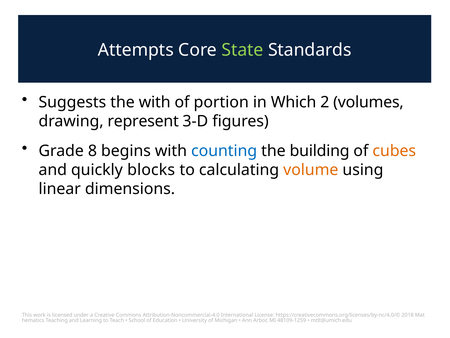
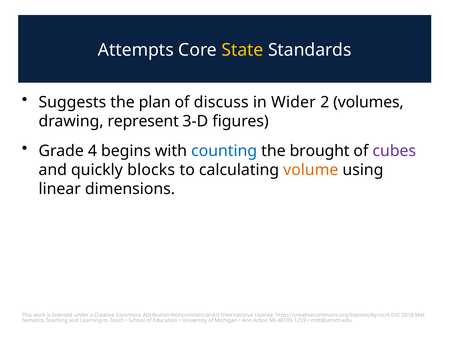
State colour: light green -> yellow
the with: with -> plan
portion: portion -> discuss
Which: Which -> Wider
8: 8 -> 4
building: building -> brought
cubes colour: orange -> purple
